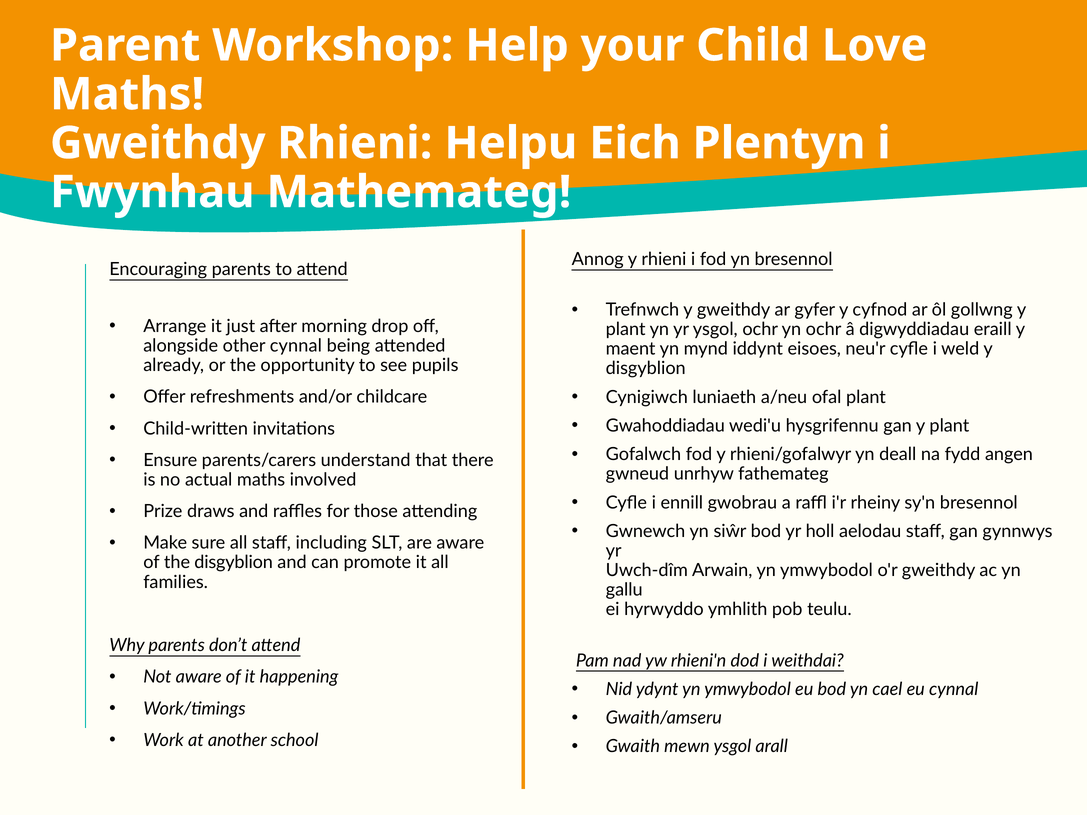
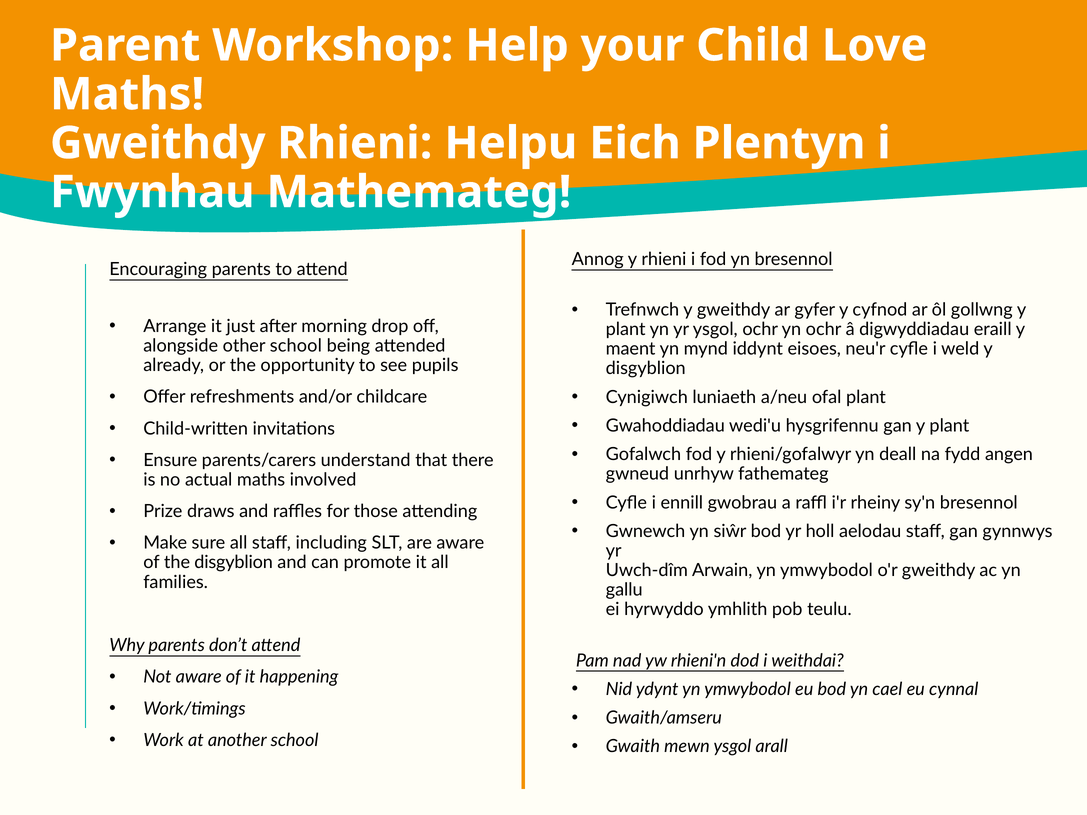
other cynnal: cynnal -> school
